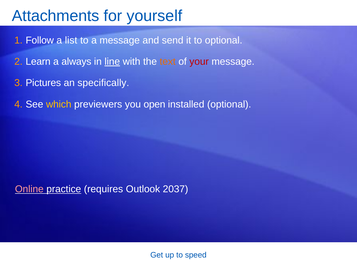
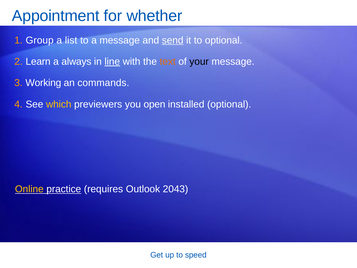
Attachments: Attachments -> Appointment
yourself: yourself -> whether
Follow: Follow -> Group
send underline: none -> present
your colour: red -> black
Pictures: Pictures -> Working
specifically: specifically -> commands
Online colour: pink -> yellow
2037: 2037 -> 2043
